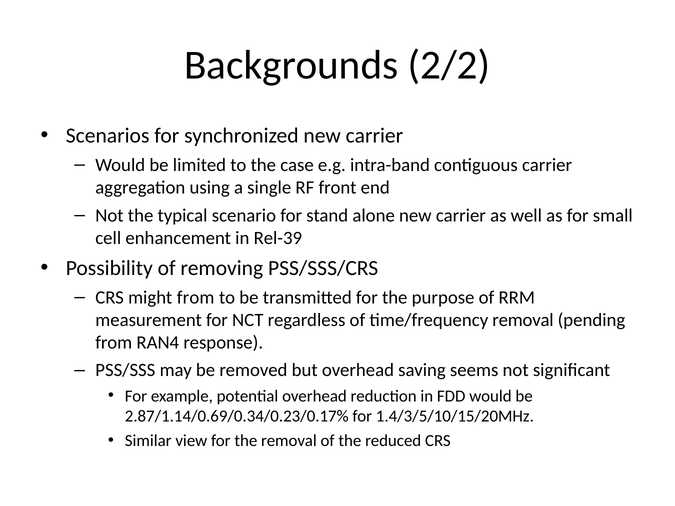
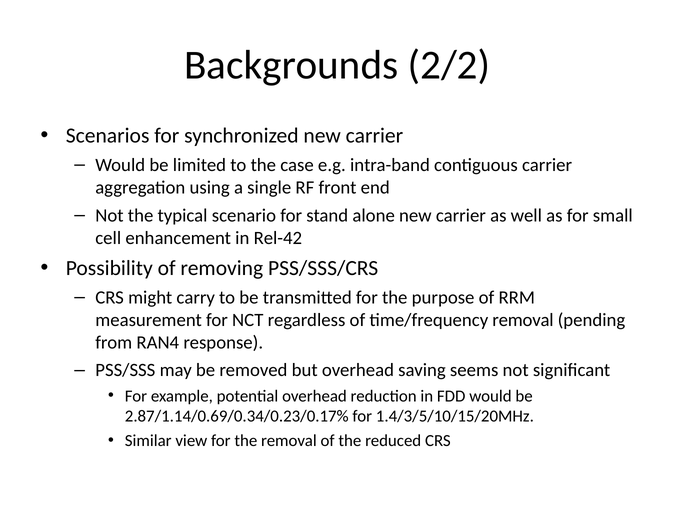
Rel-39: Rel-39 -> Rel-42
might from: from -> carry
